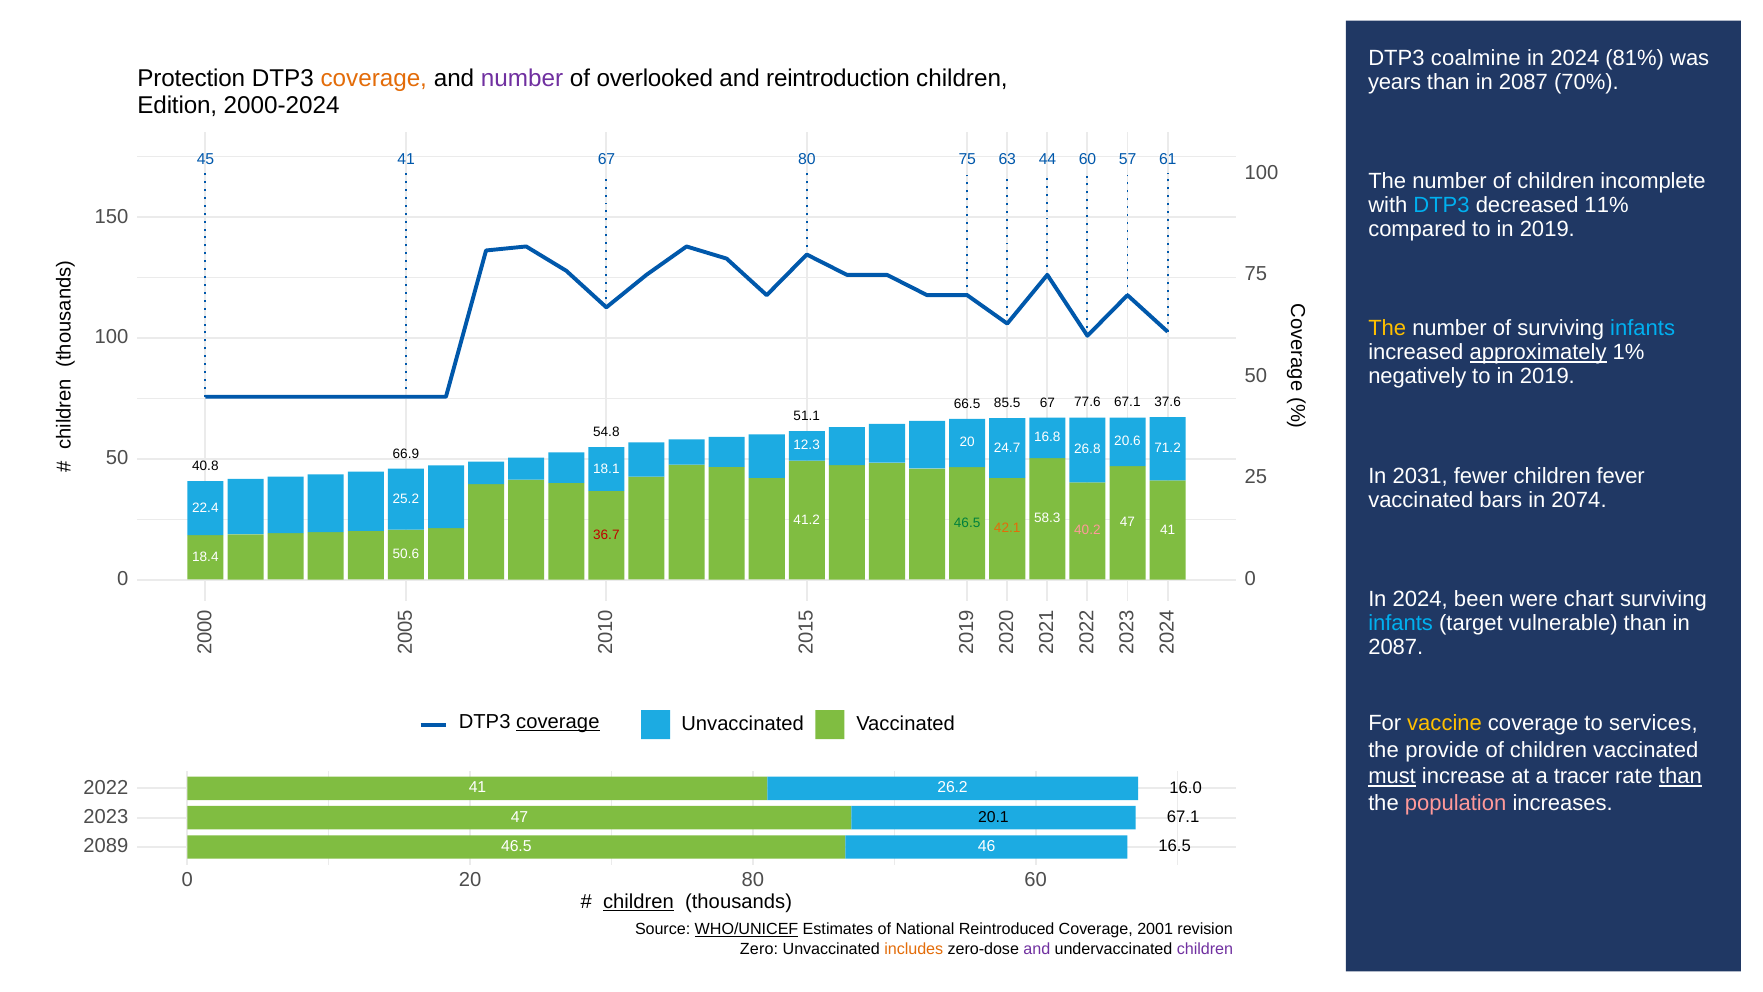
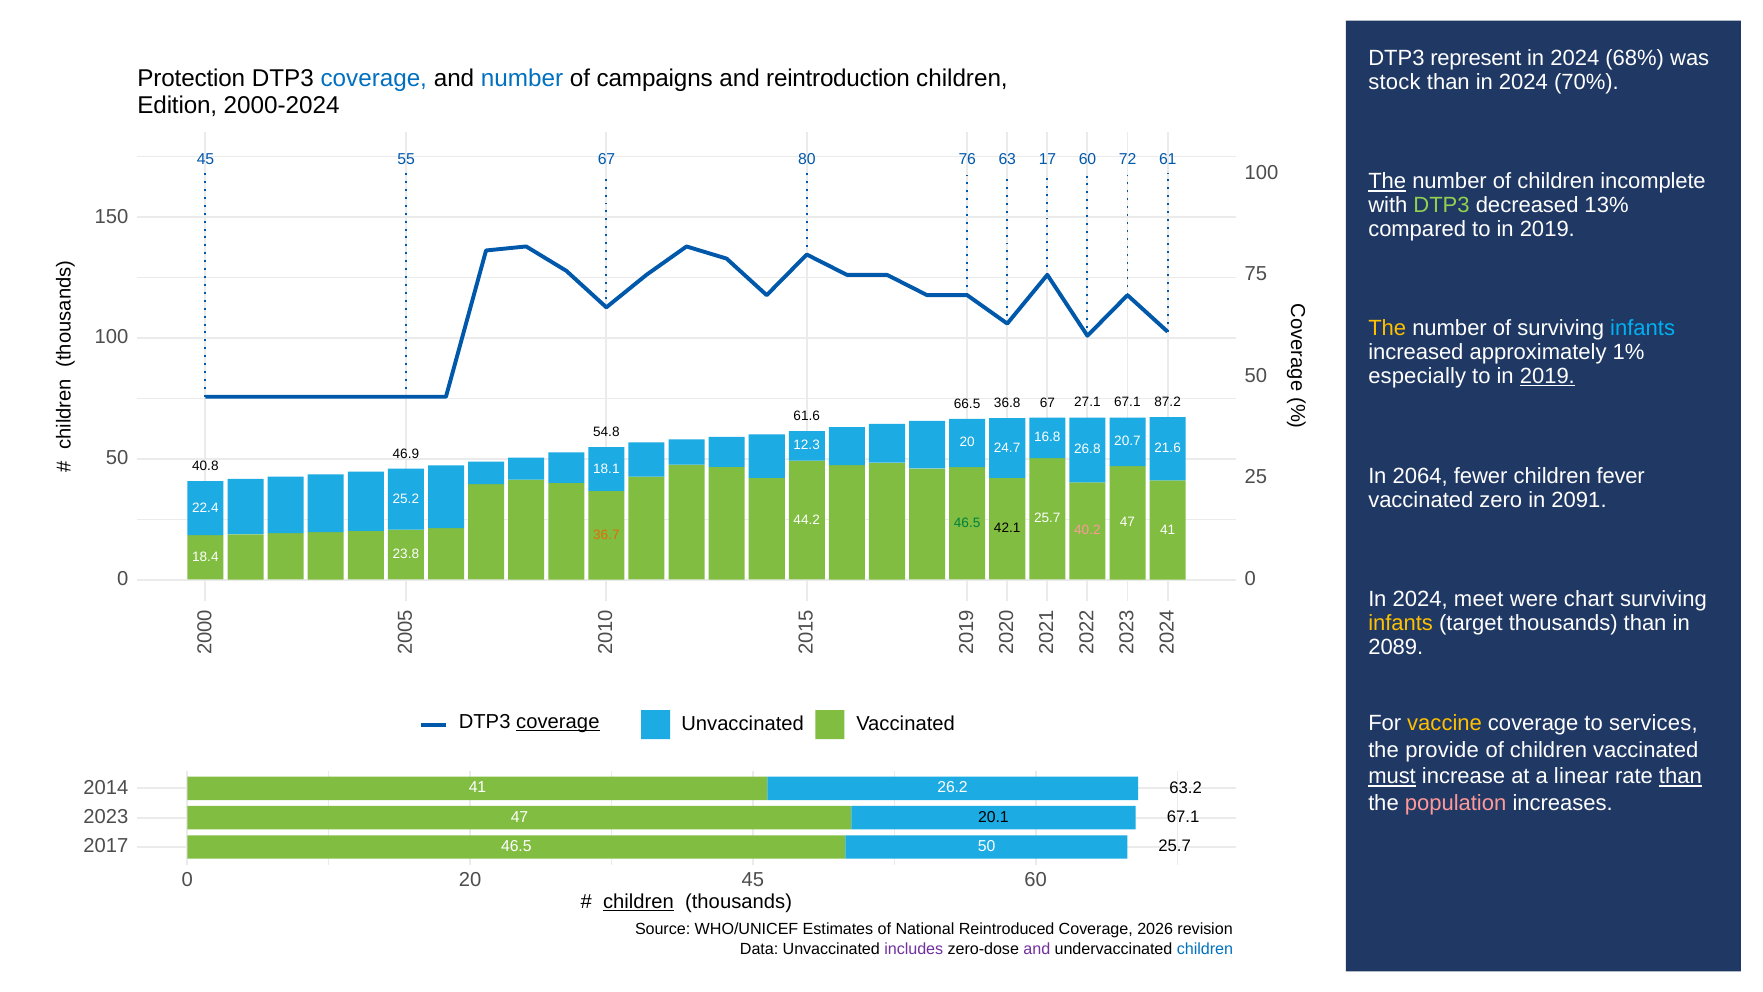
coalmine: coalmine -> represent
81%: 81% -> 68%
coverage at (374, 78) colour: orange -> blue
number at (522, 78) colour: purple -> blue
overlooked: overlooked -> campaigns
years: years -> stock
2087 at (1523, 82): 2087 -> 2024
45 41: 41 -> 55
80 75: 75 -> 76
44: 44 -> 17
57: 57 -> 72
The at (1387, 181) underline: none -> present
DTP3 at (1442, 205) colour: light blue -> light green
11%: 11% -> 13%
approximately underline: present -> none
negatively: negatively -> especially
2019 at (1547, 376) underline: none -> present
85.5: 85.5 -> 36.8
77.6: 77.6 -> 27.1
37.6: 37.6 -> 87.2
51.1: 51.1 -> 61.6
20.6: 20.6 -> 20.7
71.2: 71.2 -> 21.6
66.9: 66.9 -> 46.9
2031: 2031 -> 2064
bars: bars -> zero
2074: 2074 -> 2091
58.3 at (1047, 518): 58.3 -> 25.7
41.2: 41.2 -> 44.2
42.1 colour: orange -> black
36.7 colour: red -> orange
50.6: 50.6 -> 23.8
been: been -> meet
infants at (1401, 623) colour: light blue -> yellow
target vulnerable: vulnerable -> thousands
2087 at (1396, 647): 2087 -> 2089
tracer: tracer -> linear
2022: 2022 -> 2014
16.0: 16.0 -> 63.2
2089: 2089 -> 2017
16.5 at (1175, 846): 16.5 -> 25.7
46.5 46: 46 -> 50
20 80: 80 -> 45
WHO/UNICEF underline: present -> none
2001: 2001 -> 2026
Zero: Zero -> Data
includes colour: orange -> purple
children at (1205, 949) colour: purple -> blue
